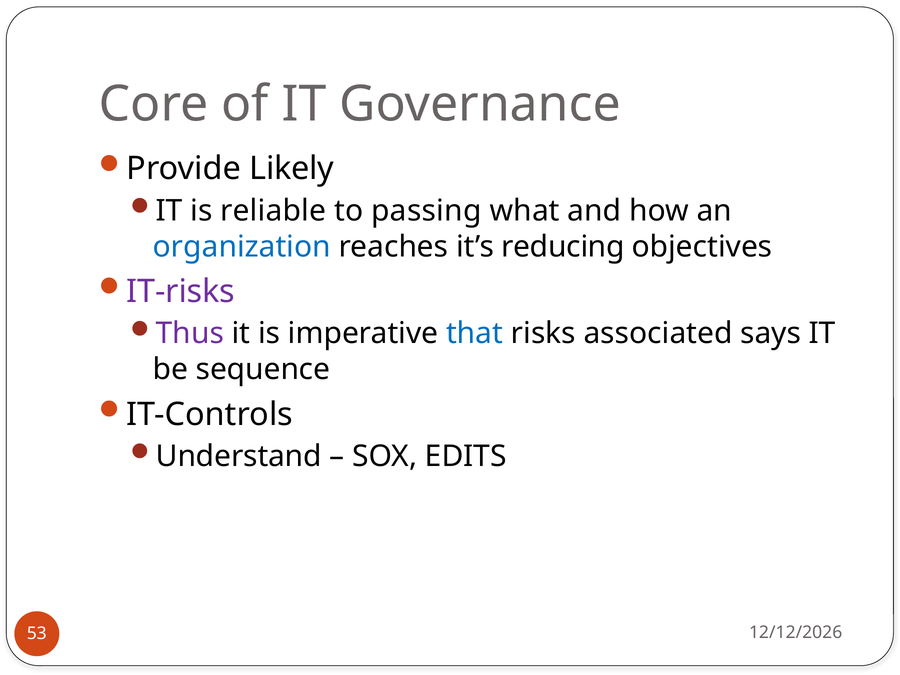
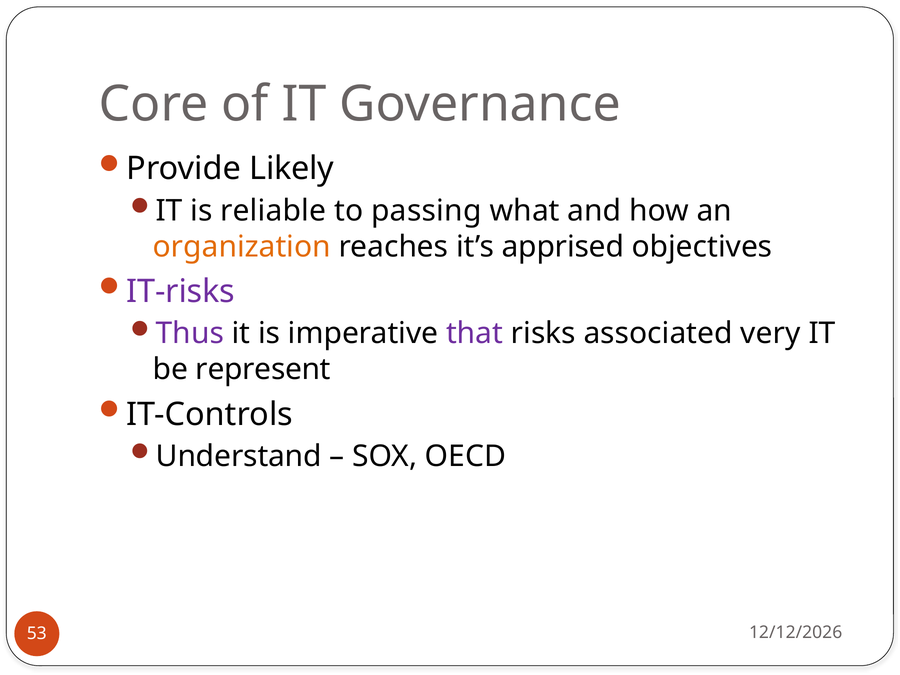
organization colour: blue -> orange
reducing: reducing -> apprised
that colour: blue -> purple
says: says -> very
sequence: sequence -> represent
EDITS: EDITS -> OECD
